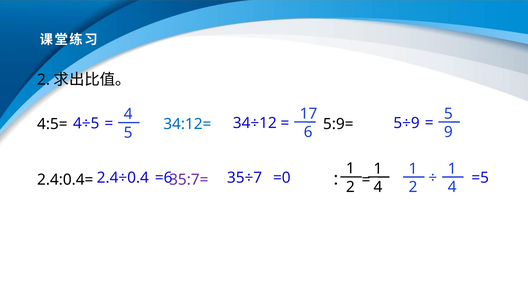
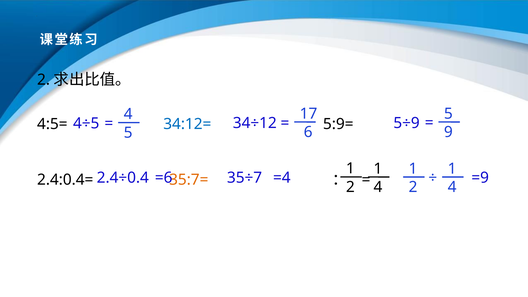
=5: =5 -> =9
=0: =0 -> =4
35:7= colour: purple -> orange
